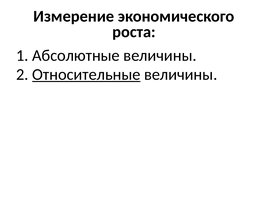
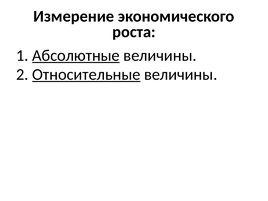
Абсолютные underline: none -> present
